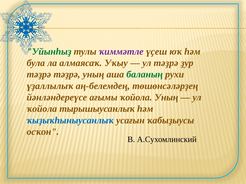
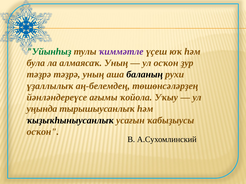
алмаясаҡ Уҡыу: Уҡыу -> Уның
ул тәҙрә: тәҙрә -> осҡон
баланың colour: green -> black
ҡойола Уның: Уның -> Уҡыу
ҡойола at (42, 109): ҡойола -> уңында
ҡыҙыҡһыныусанлыҡ colour: blue -> black
